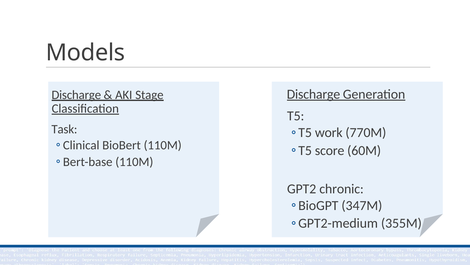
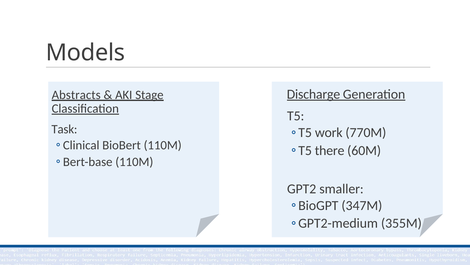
Discharge at (76, 95): Discharge -> Abstracts
score: score -> there
chronic: chronic -> smaller
